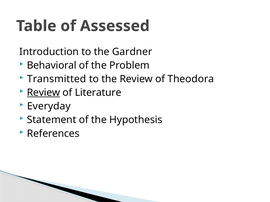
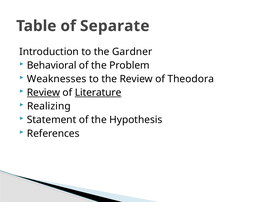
Assessed: Assessed -> Separate
Transmitted: Transmitted -> Weaknesses
Literature underline: none -> present
Everyday: Everyday -> Realizing
